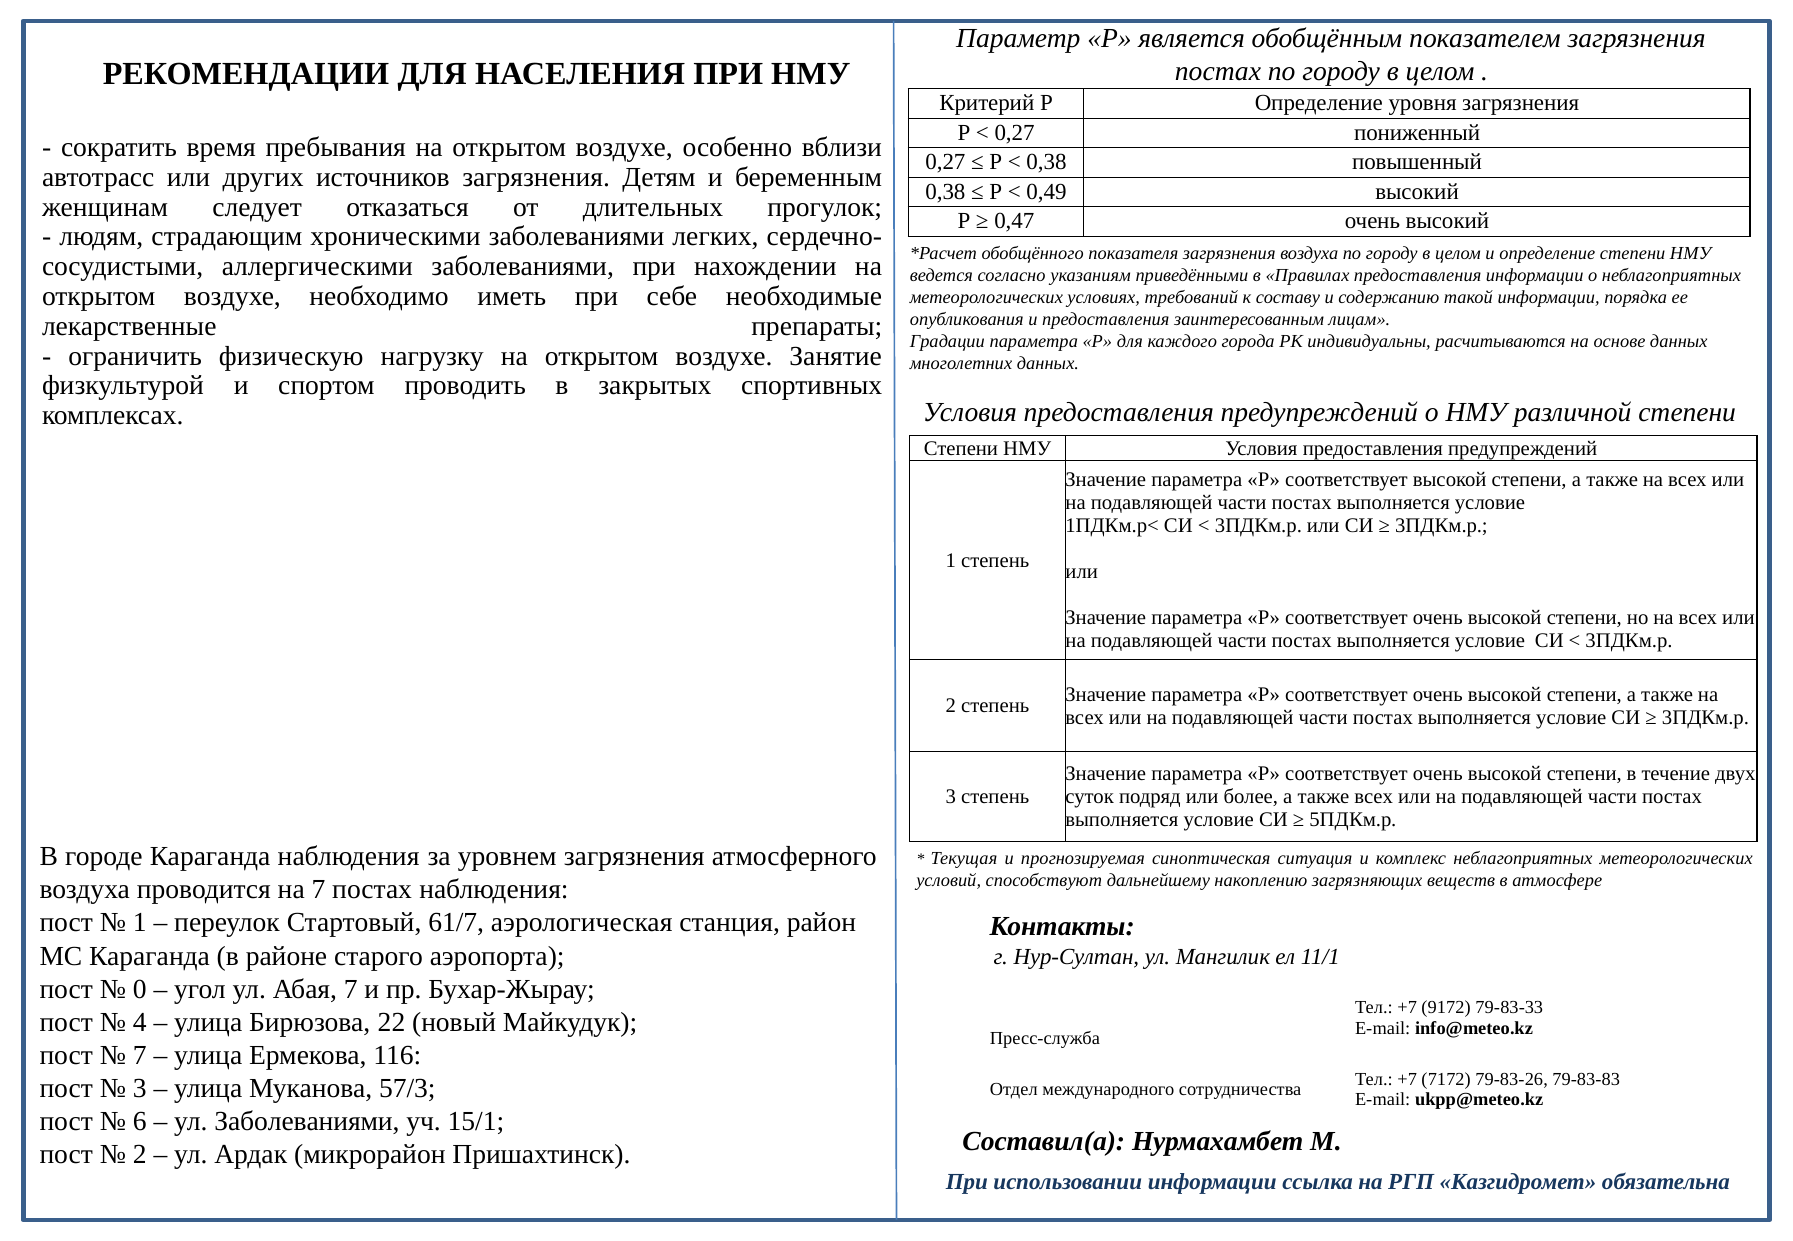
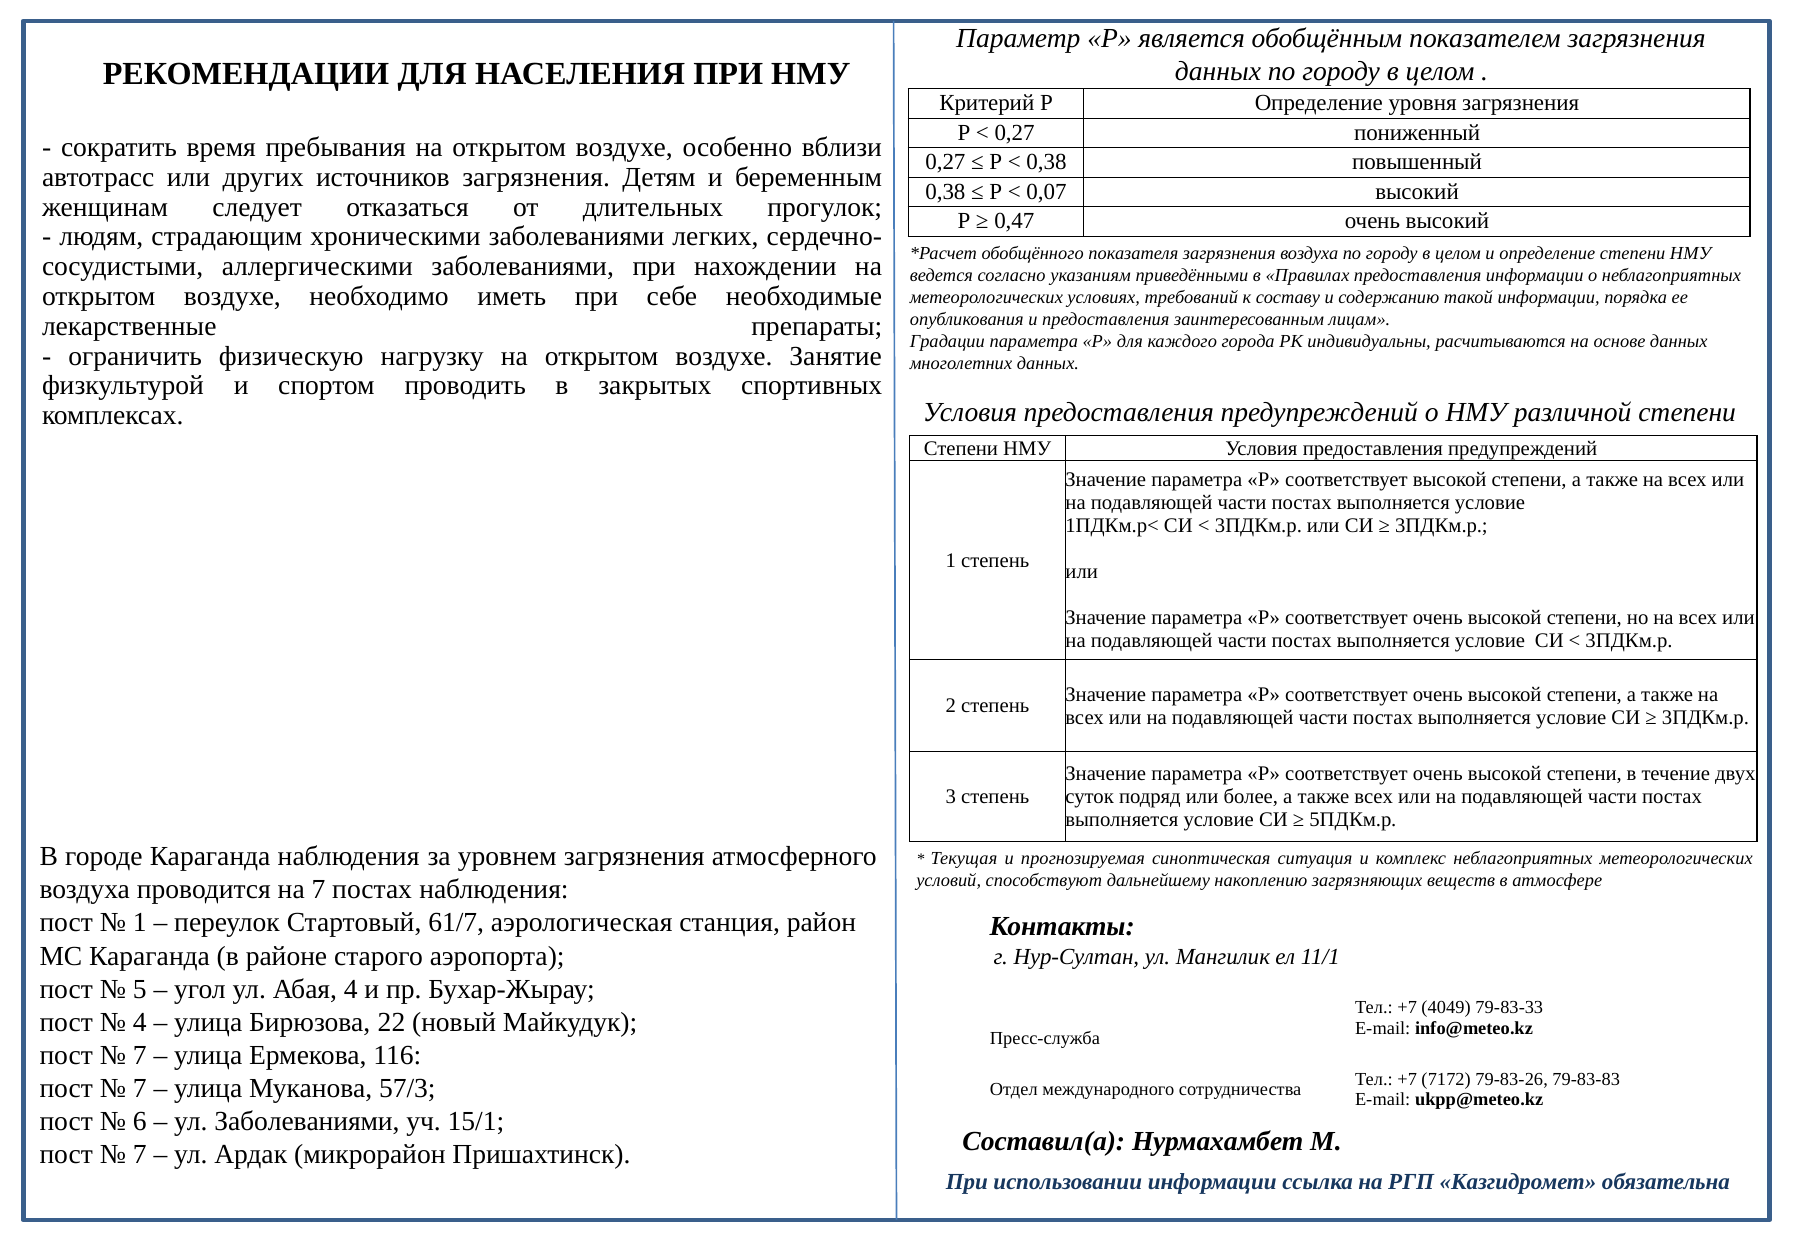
постах at (1218, 71): постах -> данных
0,49: 0,49 -> 0,07
0: 0 -> 5
Абая 7: 7 -> 4
9172: 9172 -> 4049
3 at (140, 1089): 3 -> 7
2 at (140, 1155): 2 -> 7
